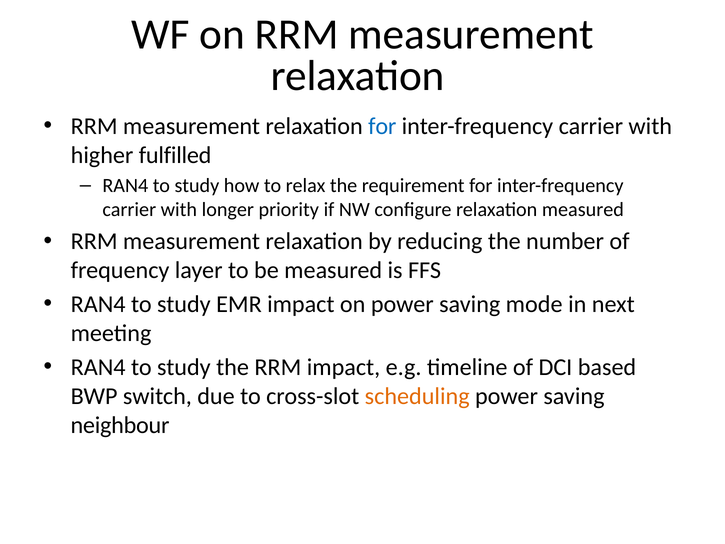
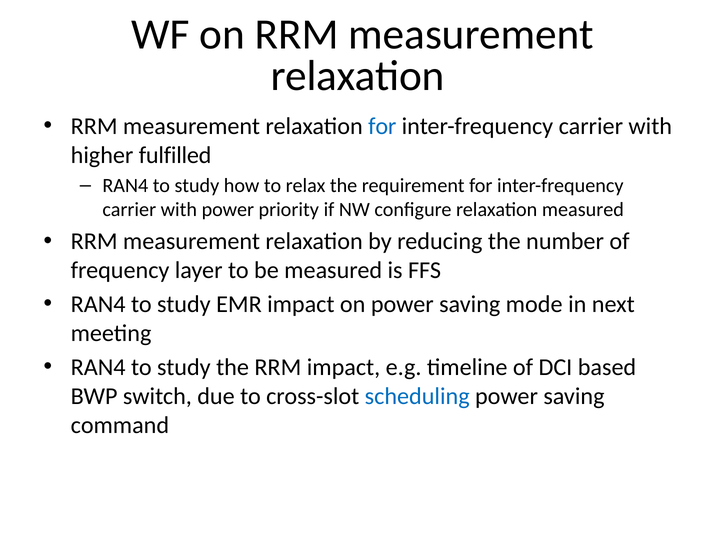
with longer: longer -> power
scheduling colour: orange -> blue
neighbour: neighbour -> command
